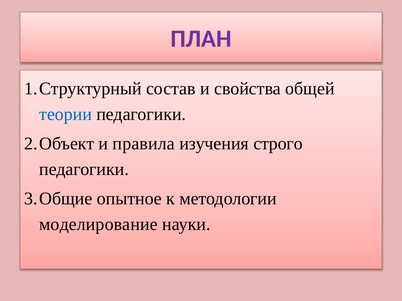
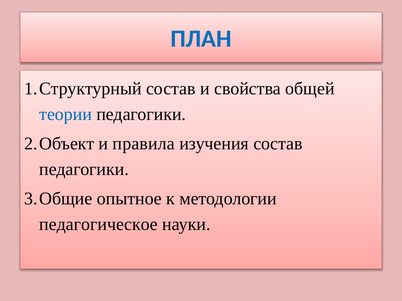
ПЛАН colour: purple -> blue
изучения строго: строго -> состав
моделирование: моделирование -> педагогическое
